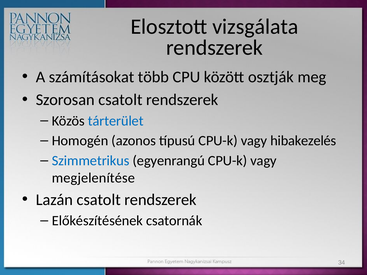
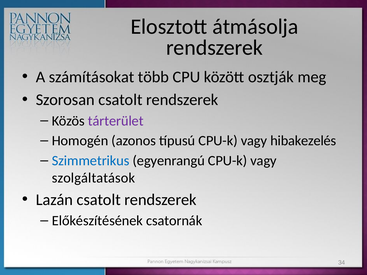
vizsgálata: vizsgálata -> átmásolja
tárterület colour: blue -> purple
megjelenítése: megjelenítése -> szolgáltatások
